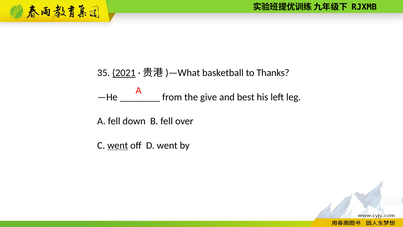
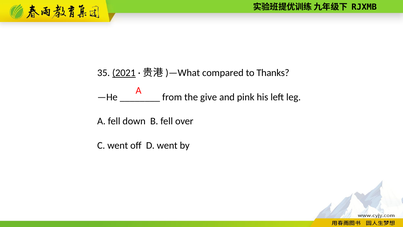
basketball: basketball -> compared
best: best -> pink
went at (118, 145) underline: present -> none
